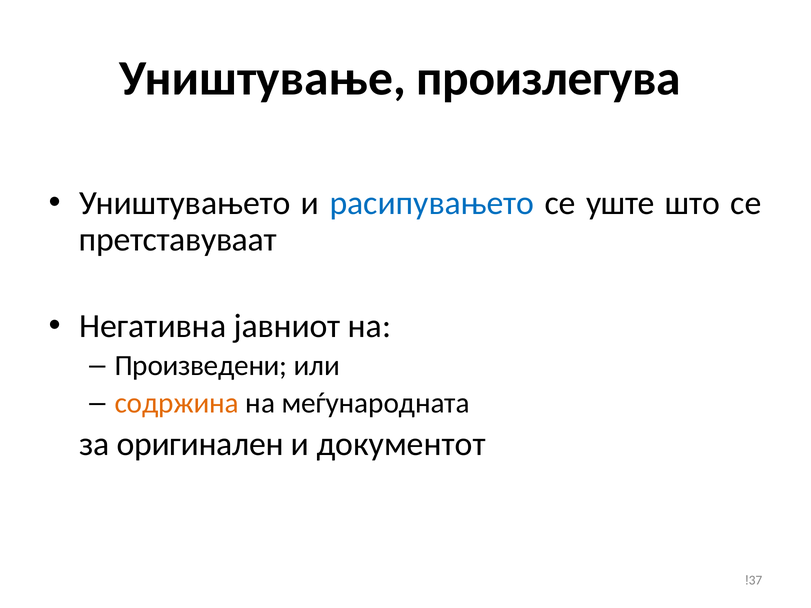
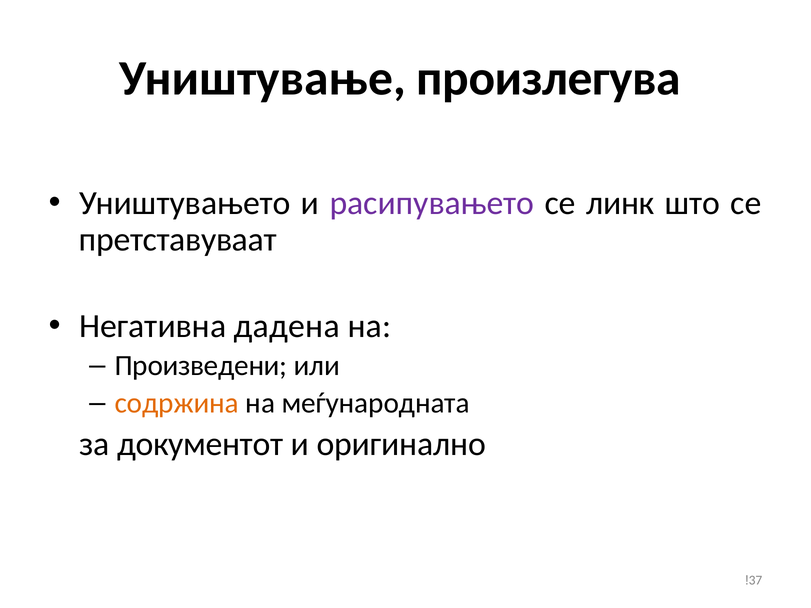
расипувањето colour: blue -> purple
уште: уште -> линк
јавниот: јавниот -> дадена
оригинален: оригинален -> документот
документот: документот -> оригинално
